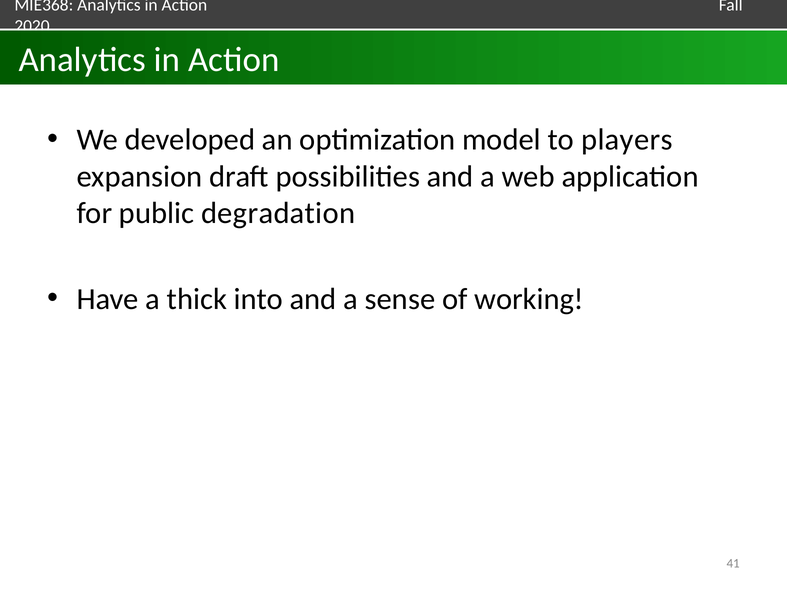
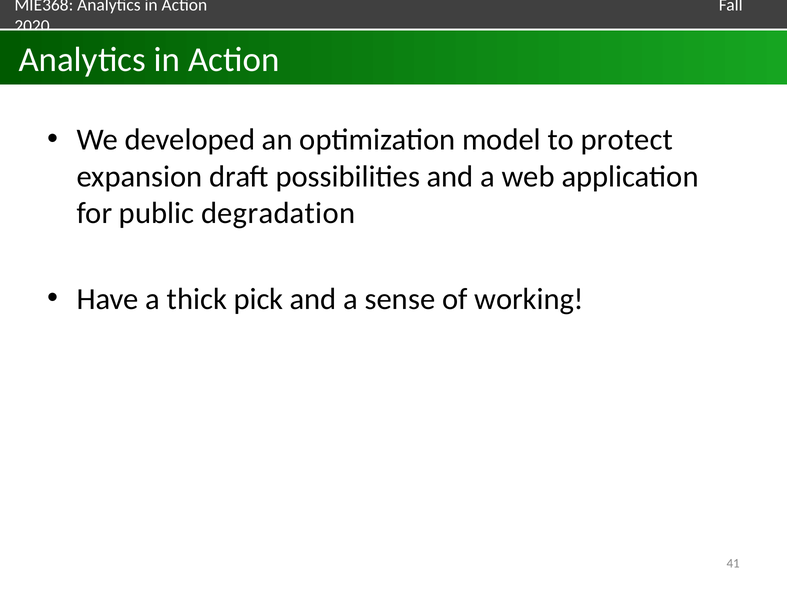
players: players -> protect
into: into -> pick
